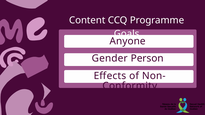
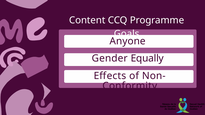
Person: Person -> Equally
